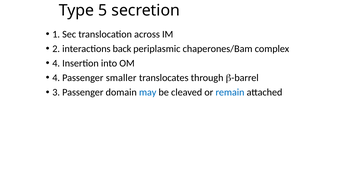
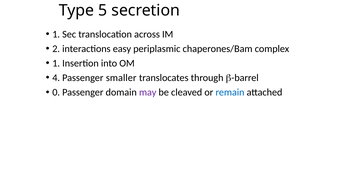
back: back -> easy
4 at (56, 63): 4 -> 1
3: 3 -> 0
may colour: blue -> purple
